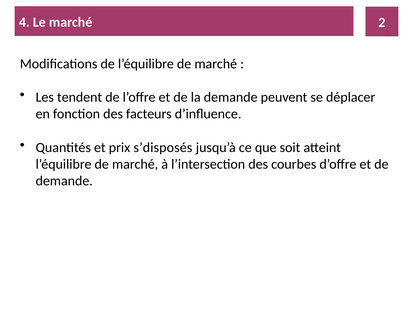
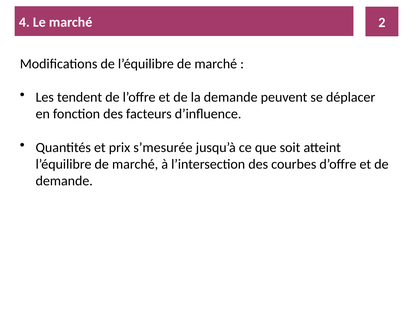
s’disposés: s’disposés -> s’mesurée
